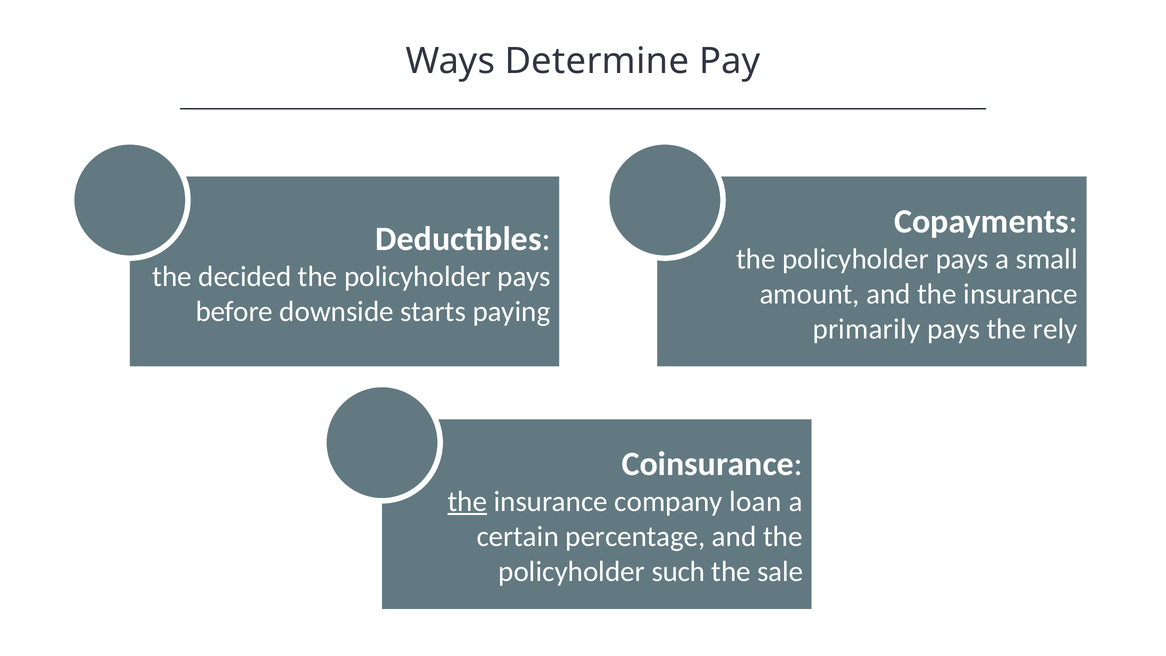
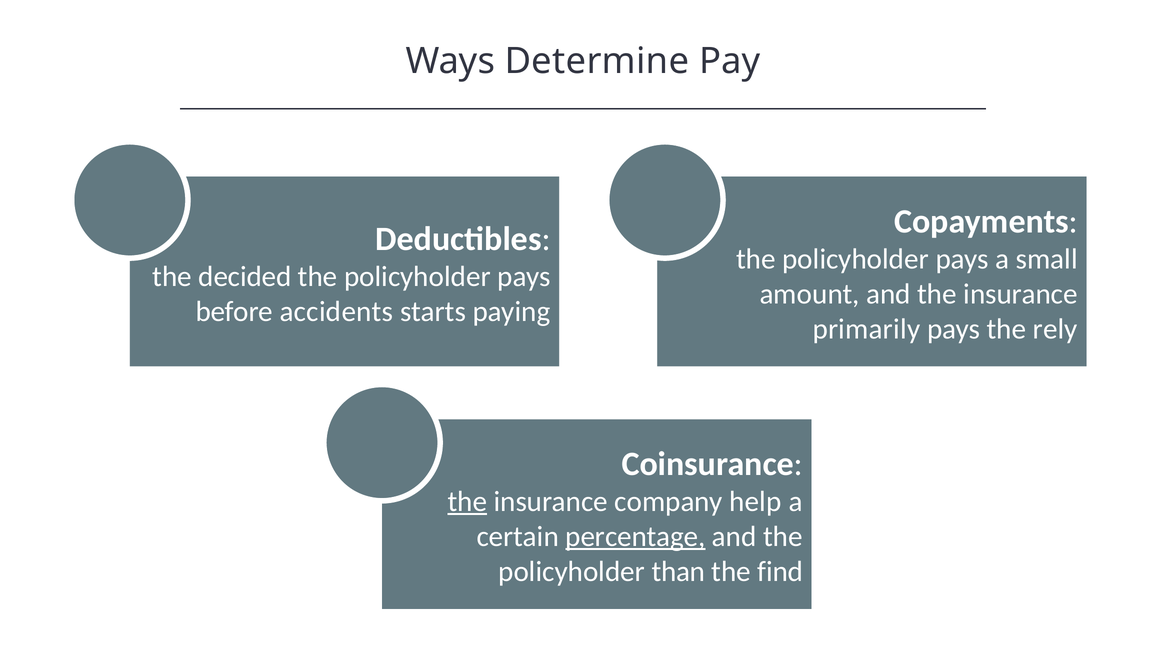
downside: downside -> accidents
loan: loan -> help
percentage underline: none -> present
such: such -> than
sale: sale -> find
